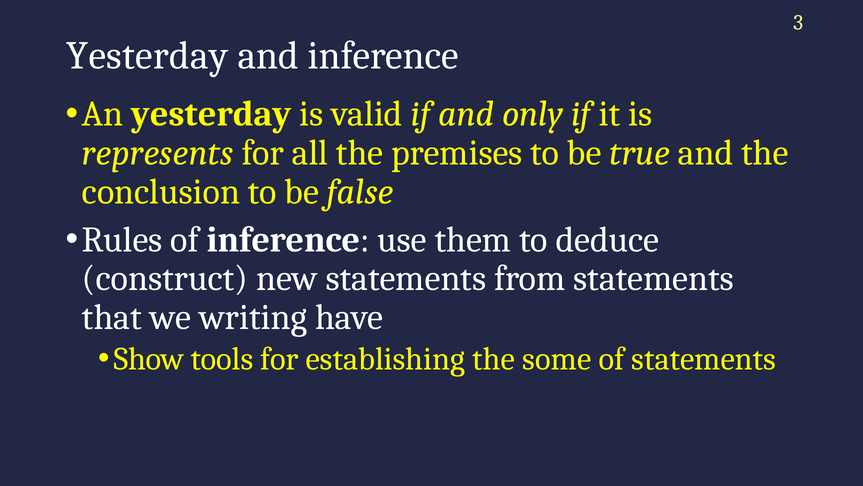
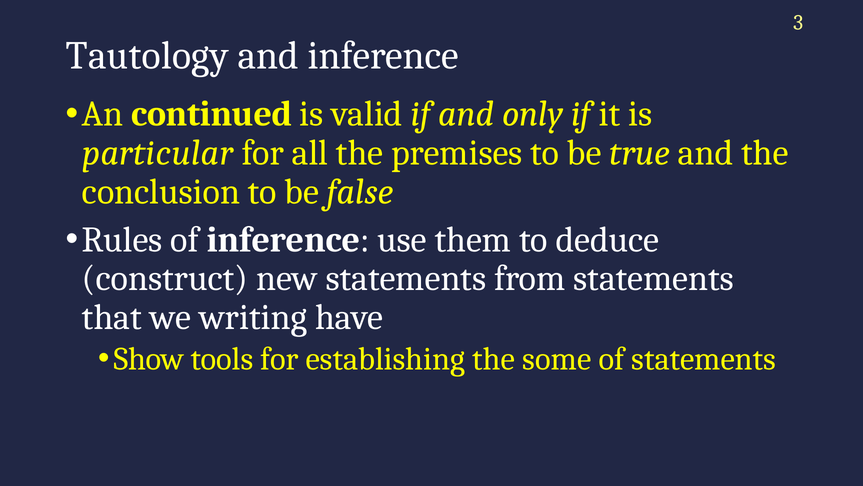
Yesterday at (147, 55): Yesterday -> Tautology
An yesterday: yesterday -> continued
represents: represents -> particular
